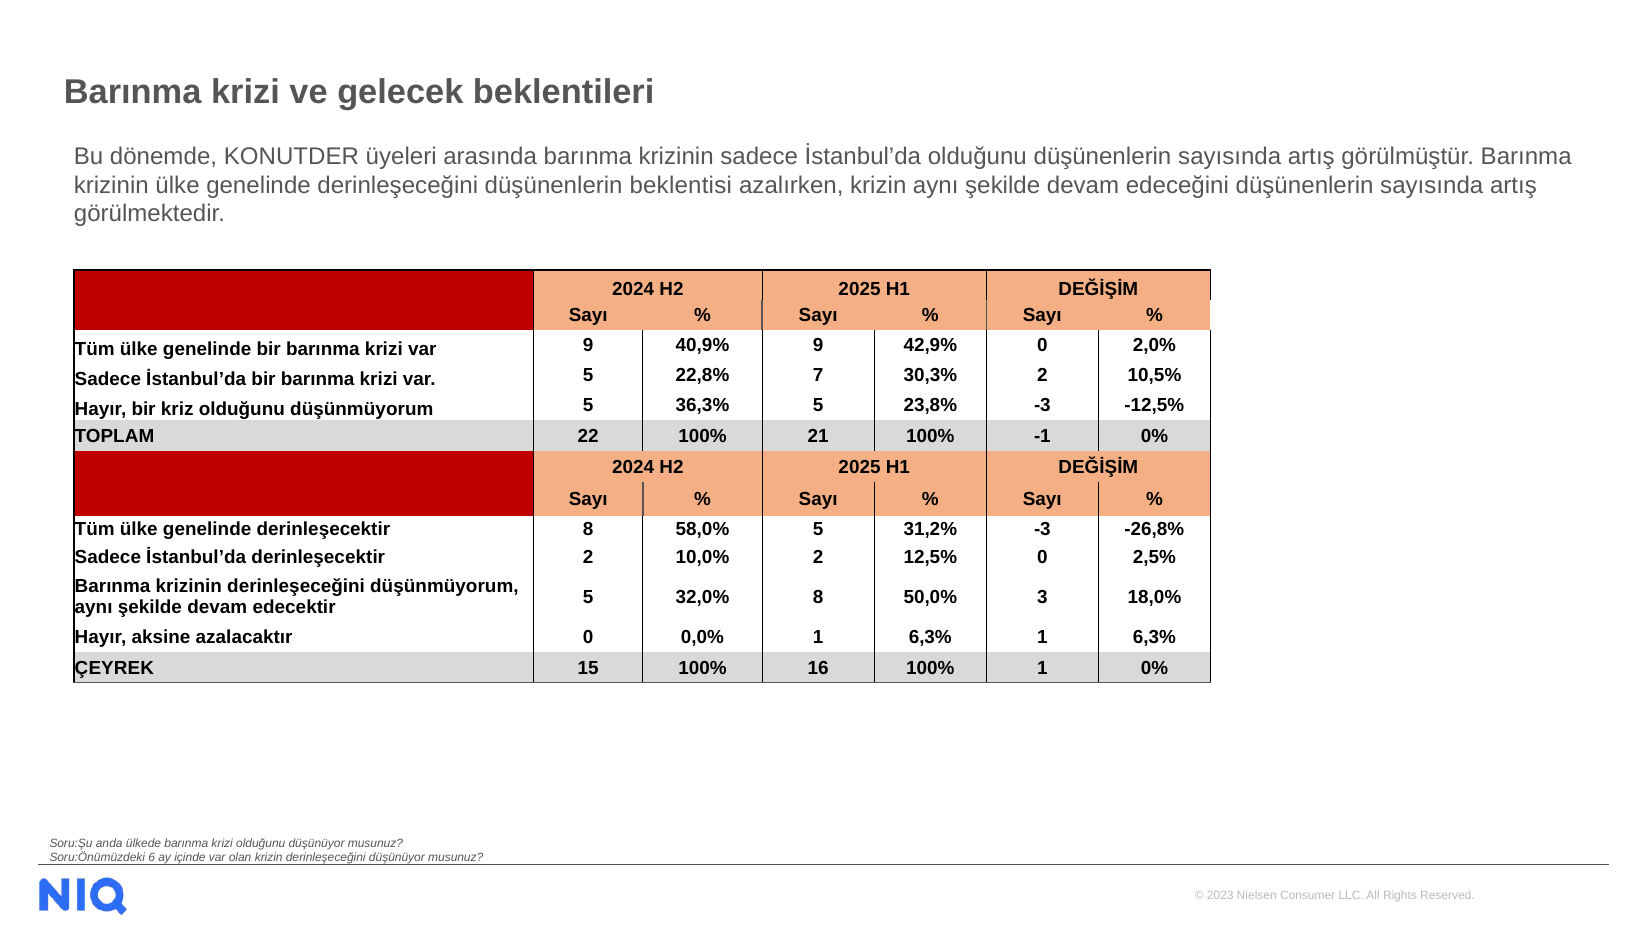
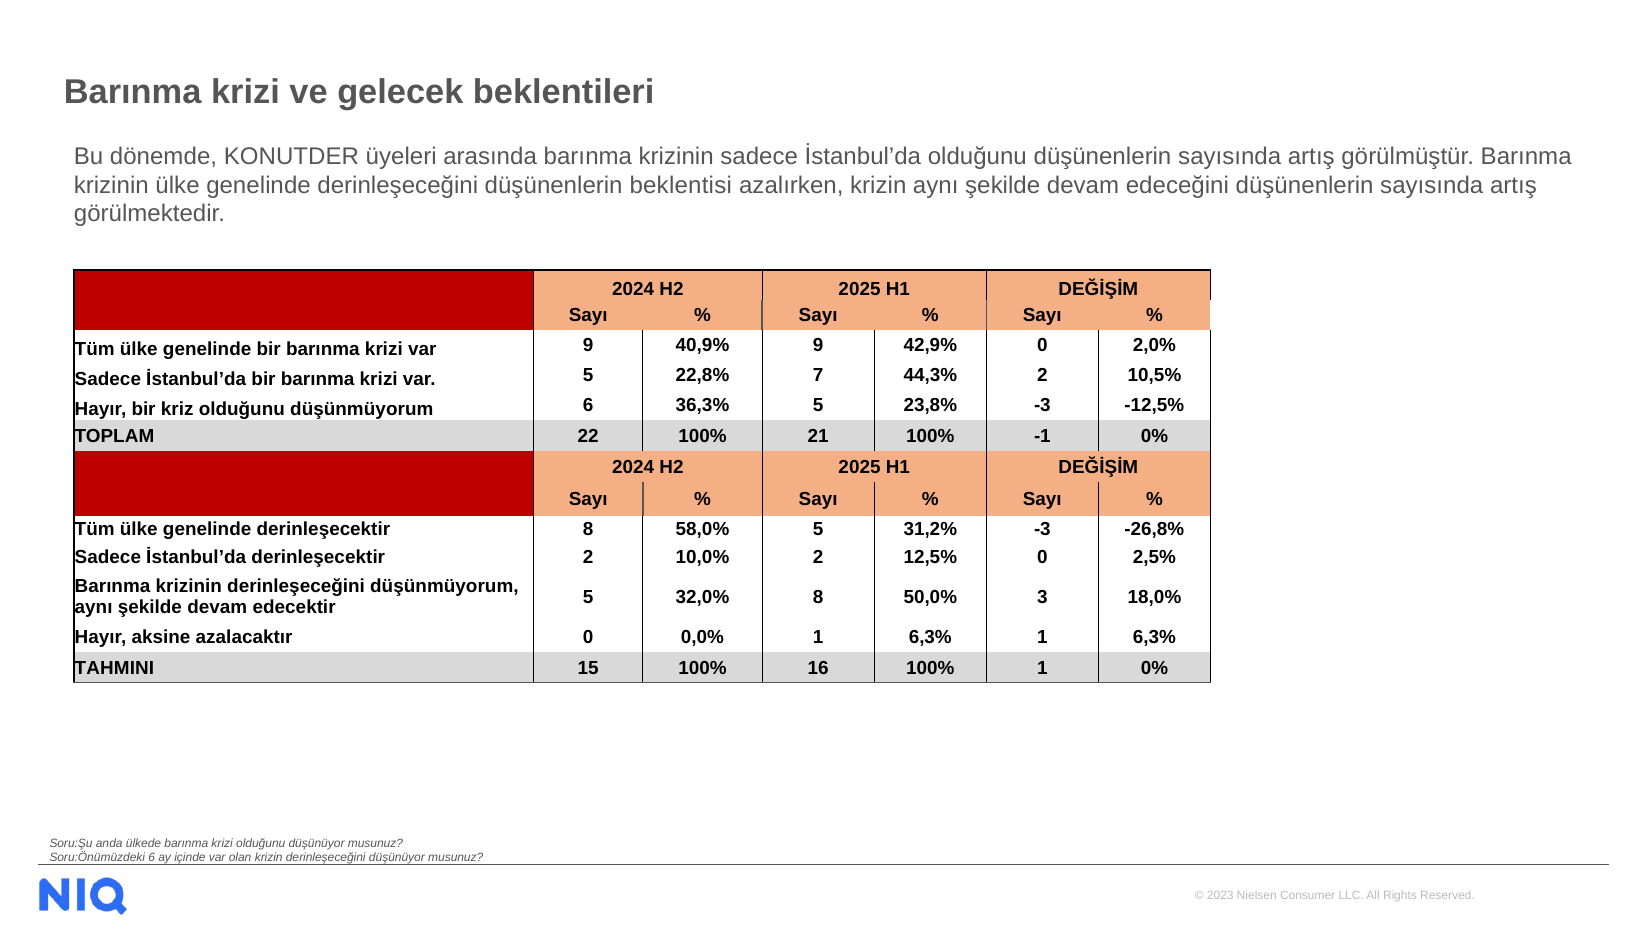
30,3%: 30,3% -> 44,3%
düşünmüyorum 5: 5 -> 6
ÇEYREK: ÇEYREK -> TAHMINI
